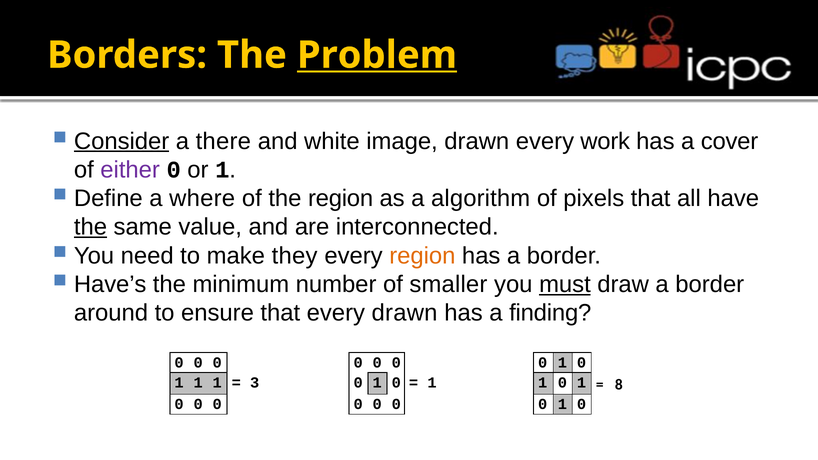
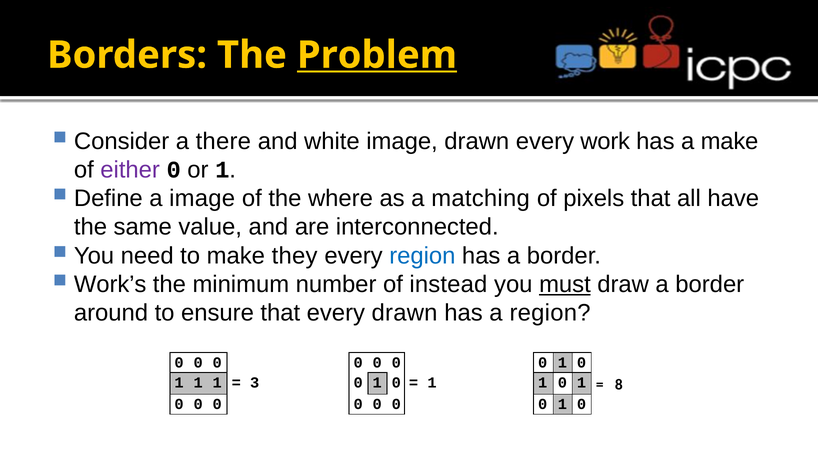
Consider underline: present -> none
a cover: cover -> make
a where: where -> image
the region: region -> where
algorithm: algorithm -> matching
the at (91, 227) underline: present -> none
region at (422, 256) colour: orange -> blue
Have’s: Have’s -> Work’s
smaller: smaller -> instead
a finding: finding -> region
